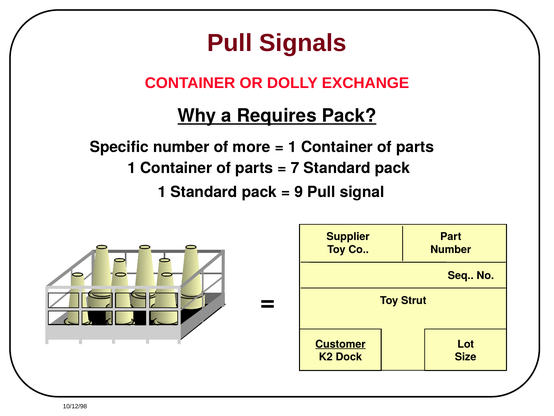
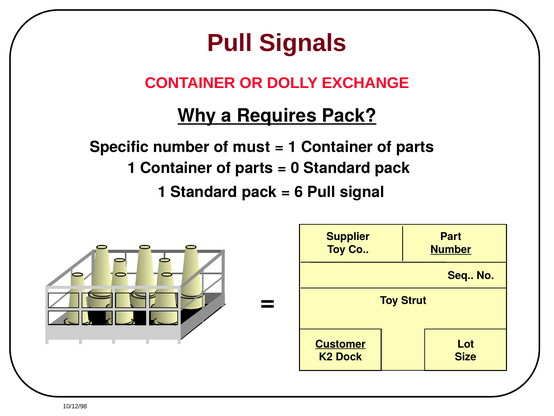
more: more -> must
7: 7 -> 0
9: 9 -> 6
Number at (451, 249) underline: none -> present
